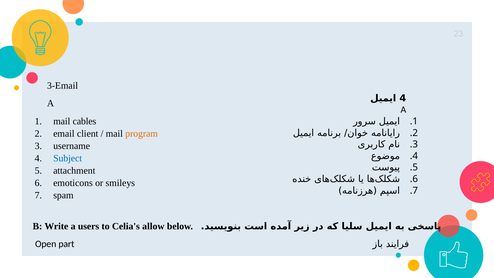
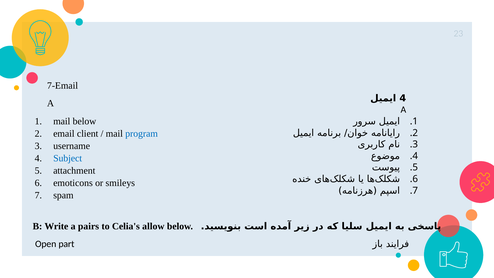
3-Email: 3-Email -> 7-Email
mail cables: cables -> below
program colour: orange -> blue
users: users -> pairs
